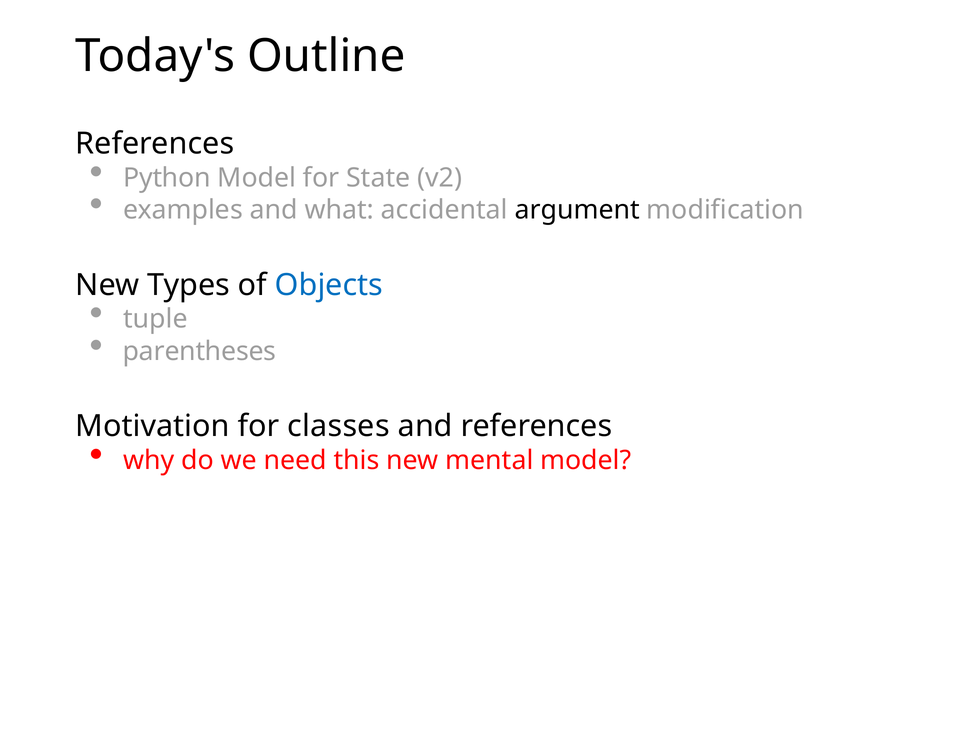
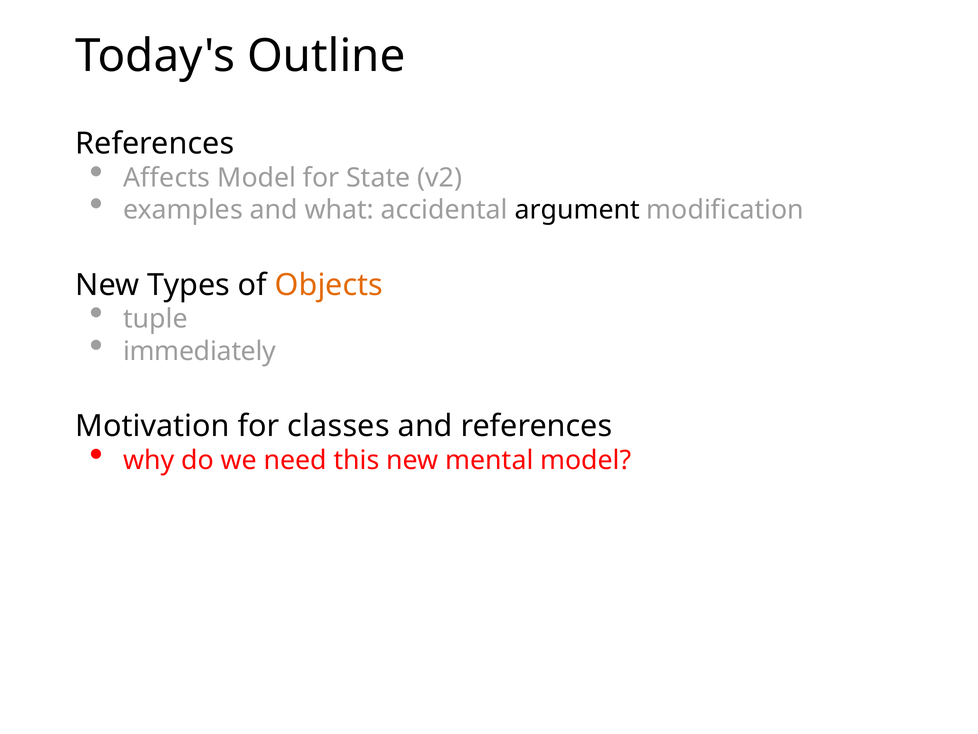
Python: Python -> Affects
Objects colour: blue -> orange
parentheses: parentheses -> immediately
